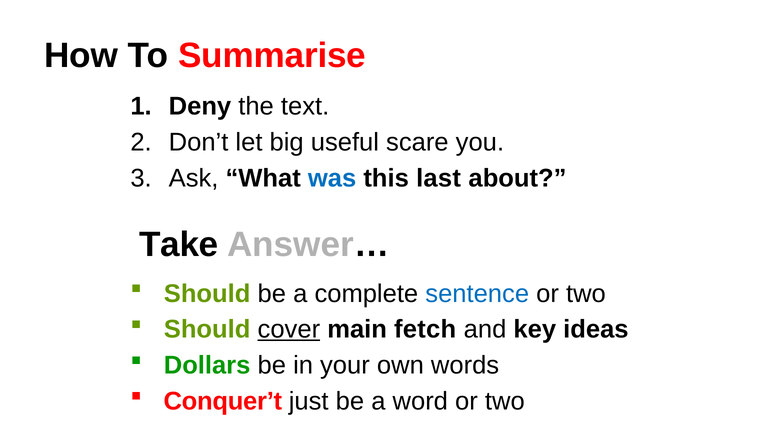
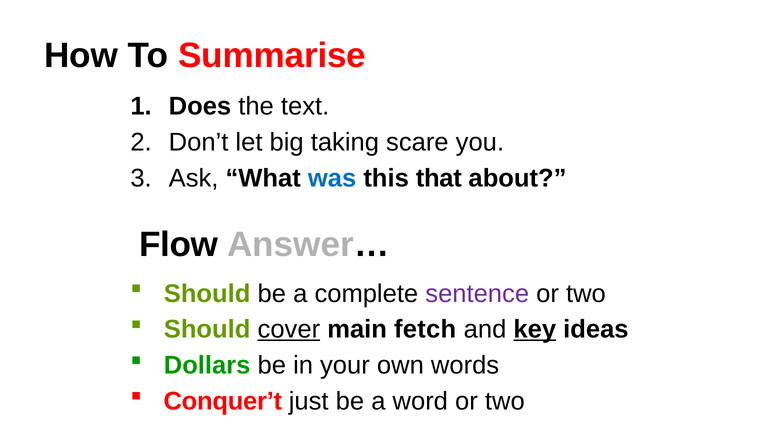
Deny: Deny -> Does
useful: useful -> taking
last: last -> that
Take: Take -> Flow
sentence colour: blue -> purple
key underline: none -> present
